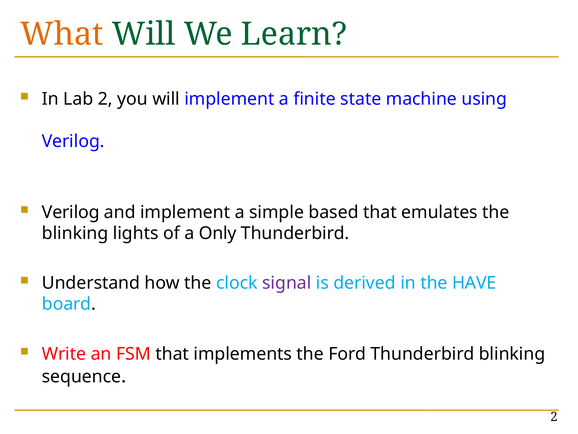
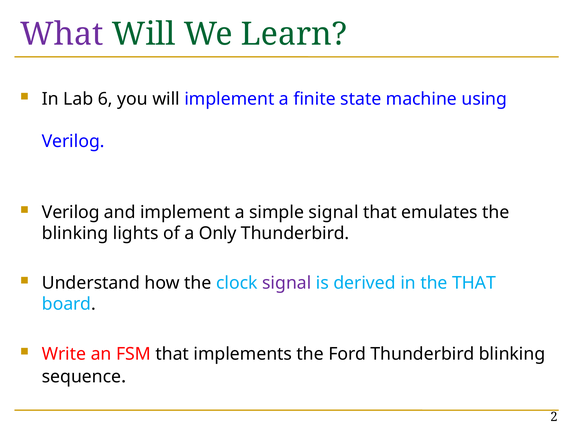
What colour: orange -> purple
Lab 2: 2 -> 6
simple based: based -> signal
the HAVE: HAVE -> THAT
